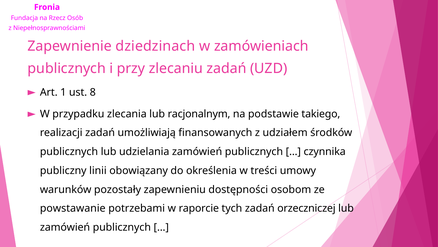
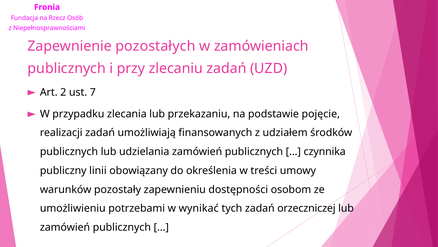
dziedzinach: dziedzinach -> pozostałych
1: 1 -> 2
8: 8 -> 7
racjonalnym: racjonalnym -> przekazaniu
takiego: takiego -> pojęcie
powstawanie: powstawanie -> umożliwieniu
raporcie: raporcie -> wynikać
